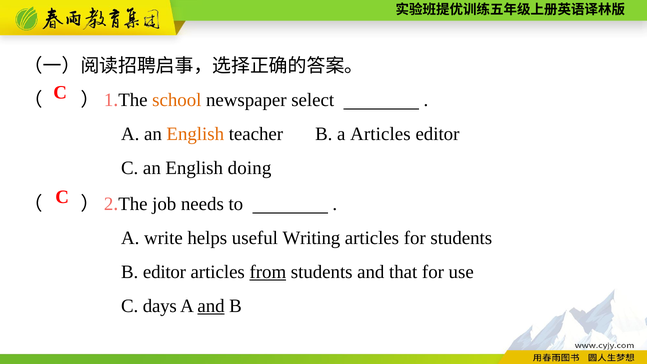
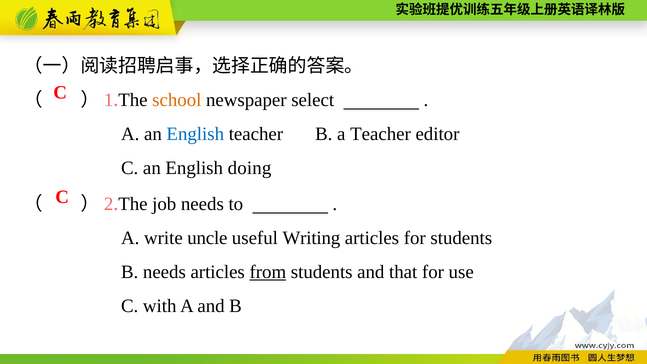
English at (195, 134) colour: orange -> blue
a Articles: Articles -> Teacher
helps: helps -> uncle
B editor: editor -> needs
days: days -> with
and at (211, 306) underline: present -> none
